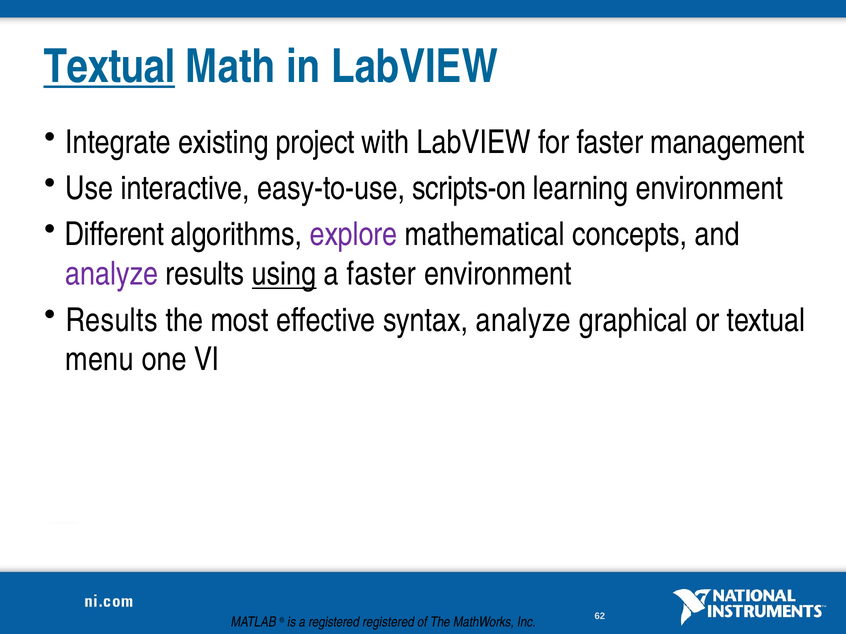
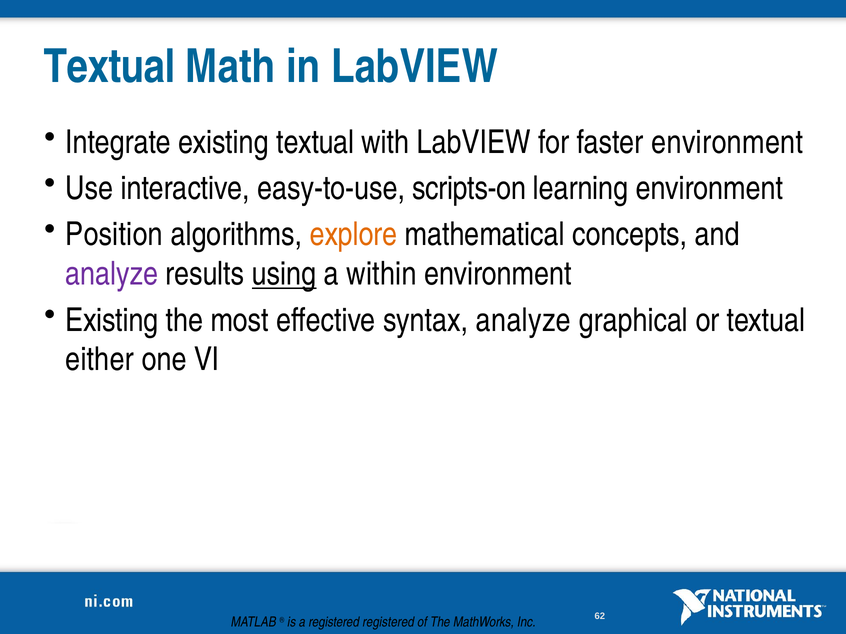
Textual at (110, 67) underline: present -> none
existing project: project -> textual
faster management: management -> environment
Different: Different -> Position
explore colour: purple -> orange
a faster: faster -> within
Results at (112, 320): Results -> Existing
menu: menu -> either
